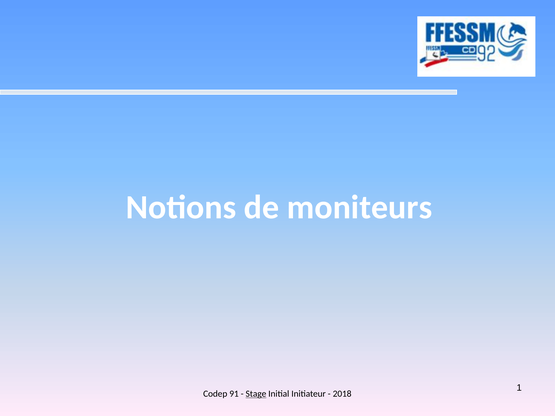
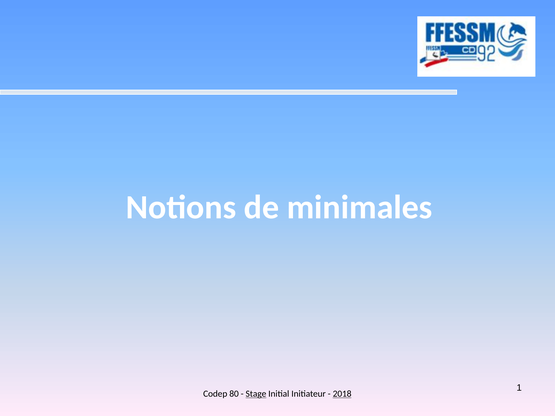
moniteurs: moniteurs -> minimales
91: 91 -> 80
2018 underline: none -> present
